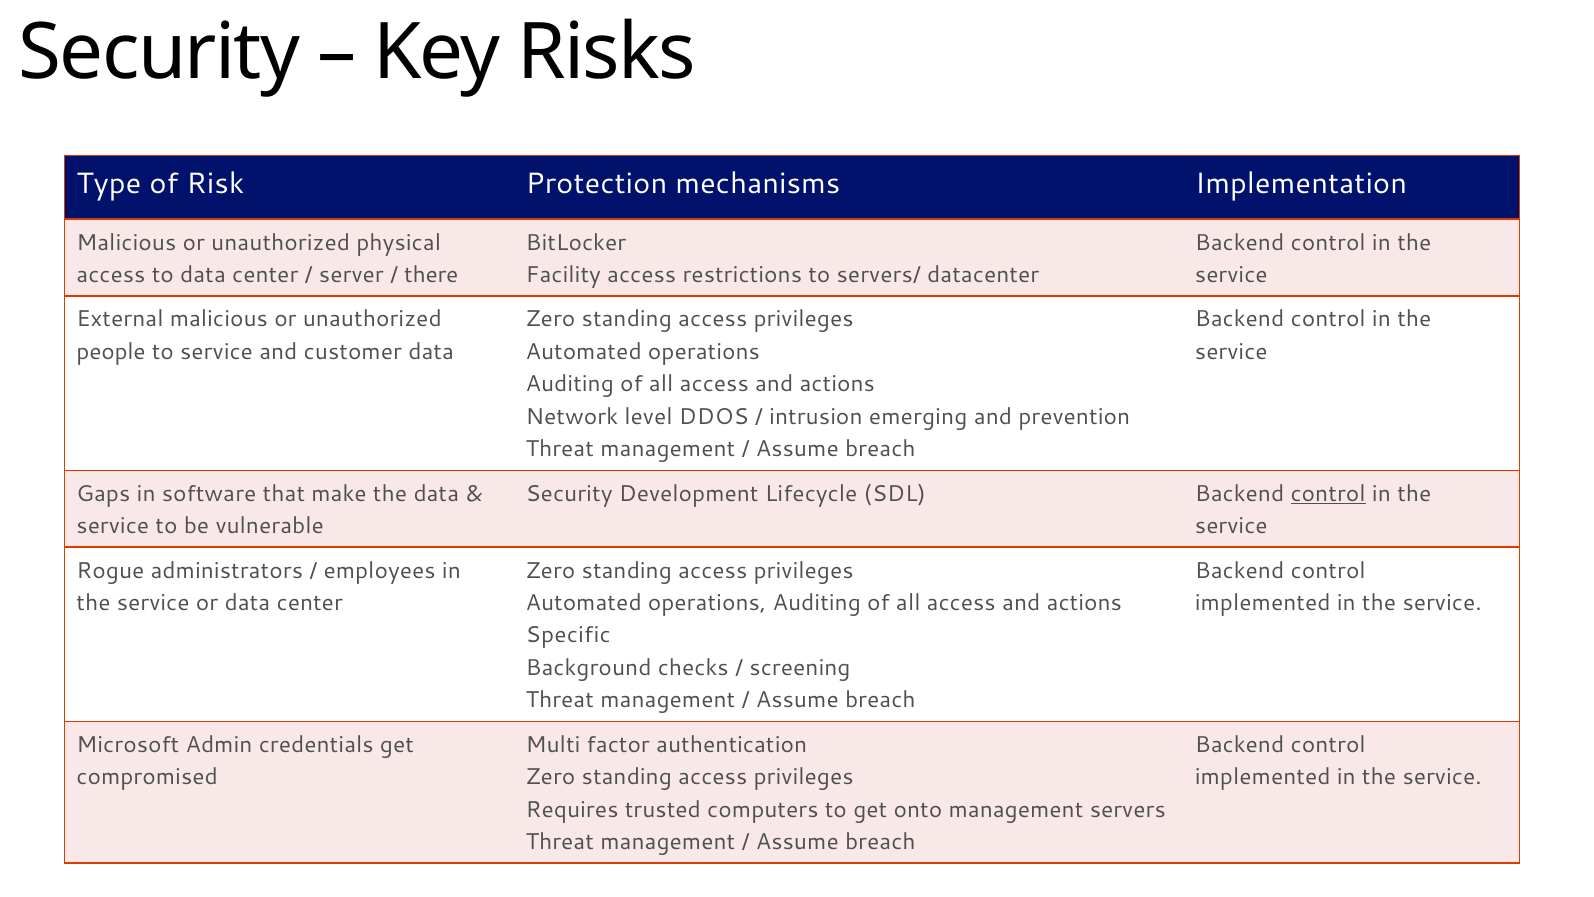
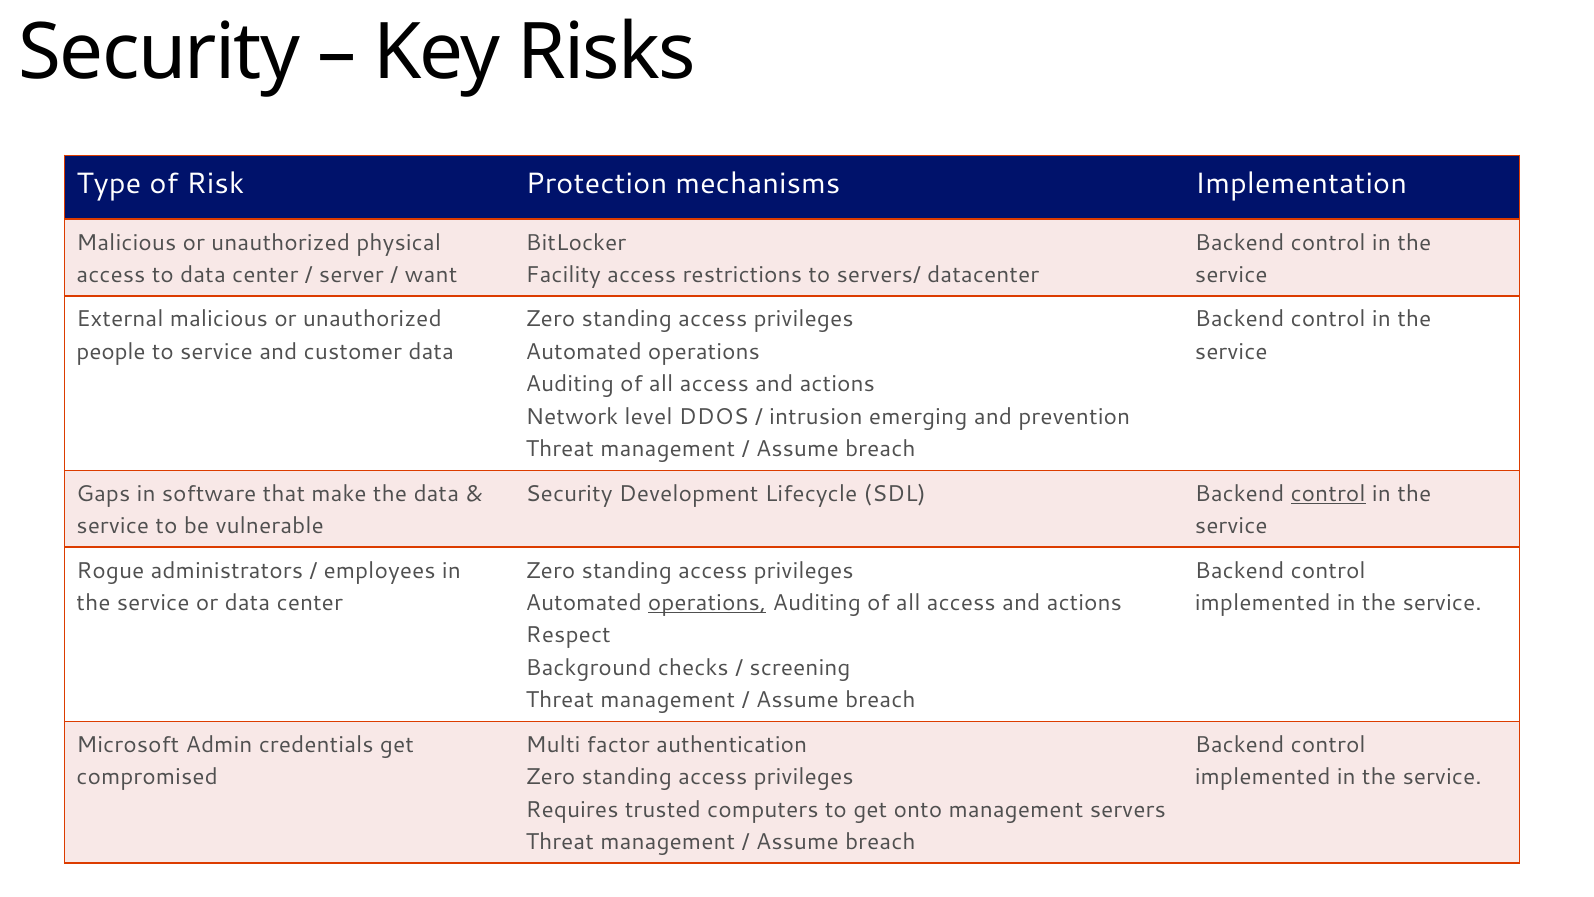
there: there -> want
operations at (707, 603) underline: none -> present
Specific: Specific -> Respect
